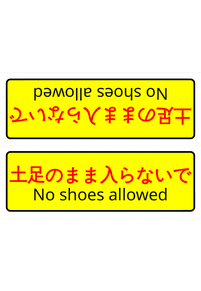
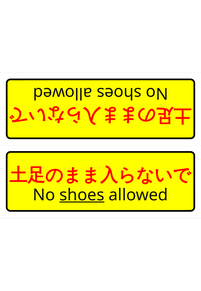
shoes underline: none -> present
